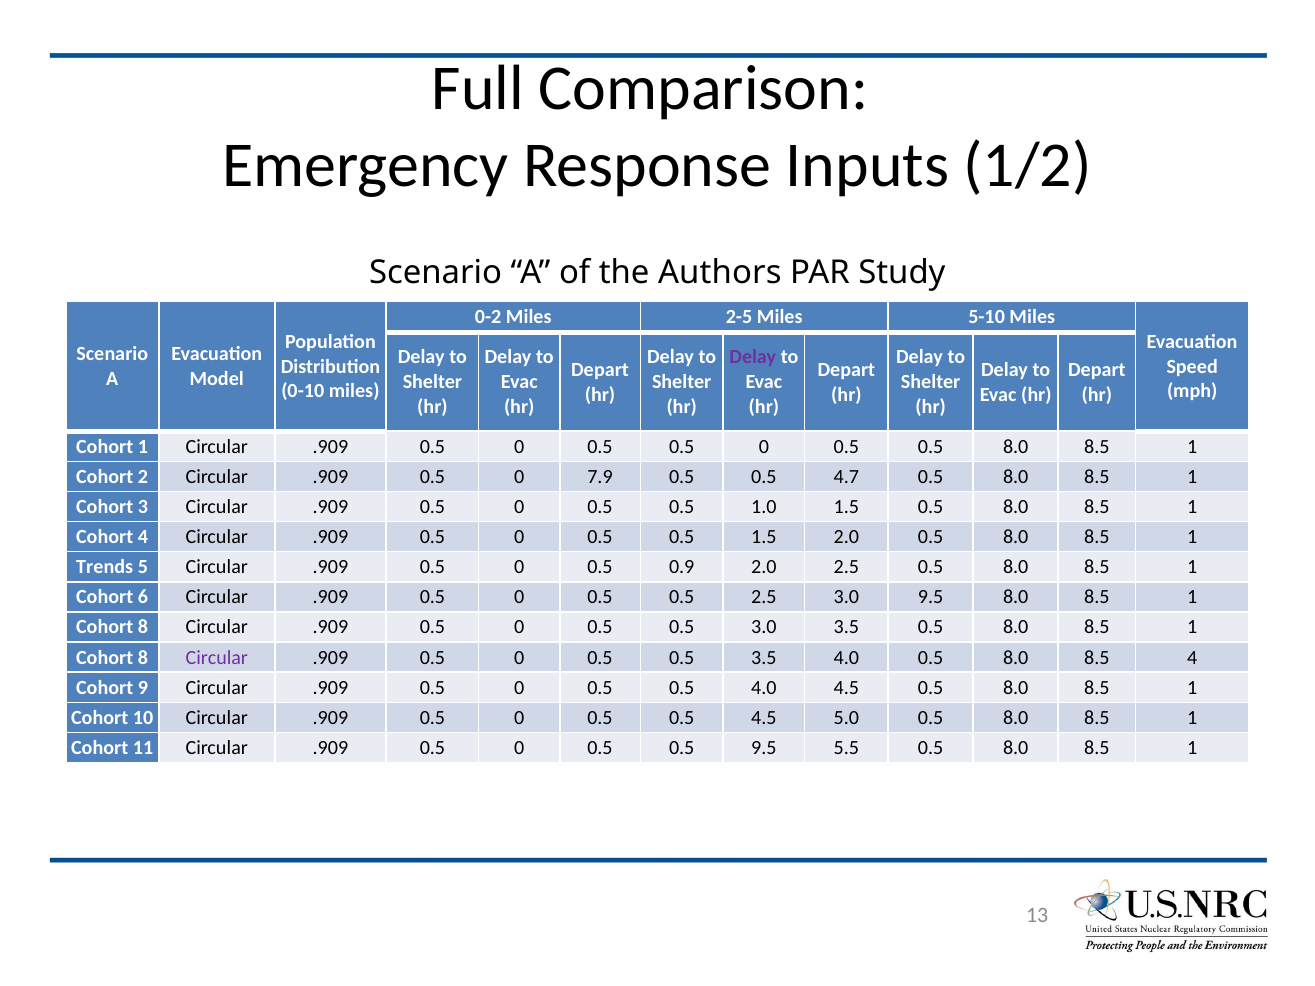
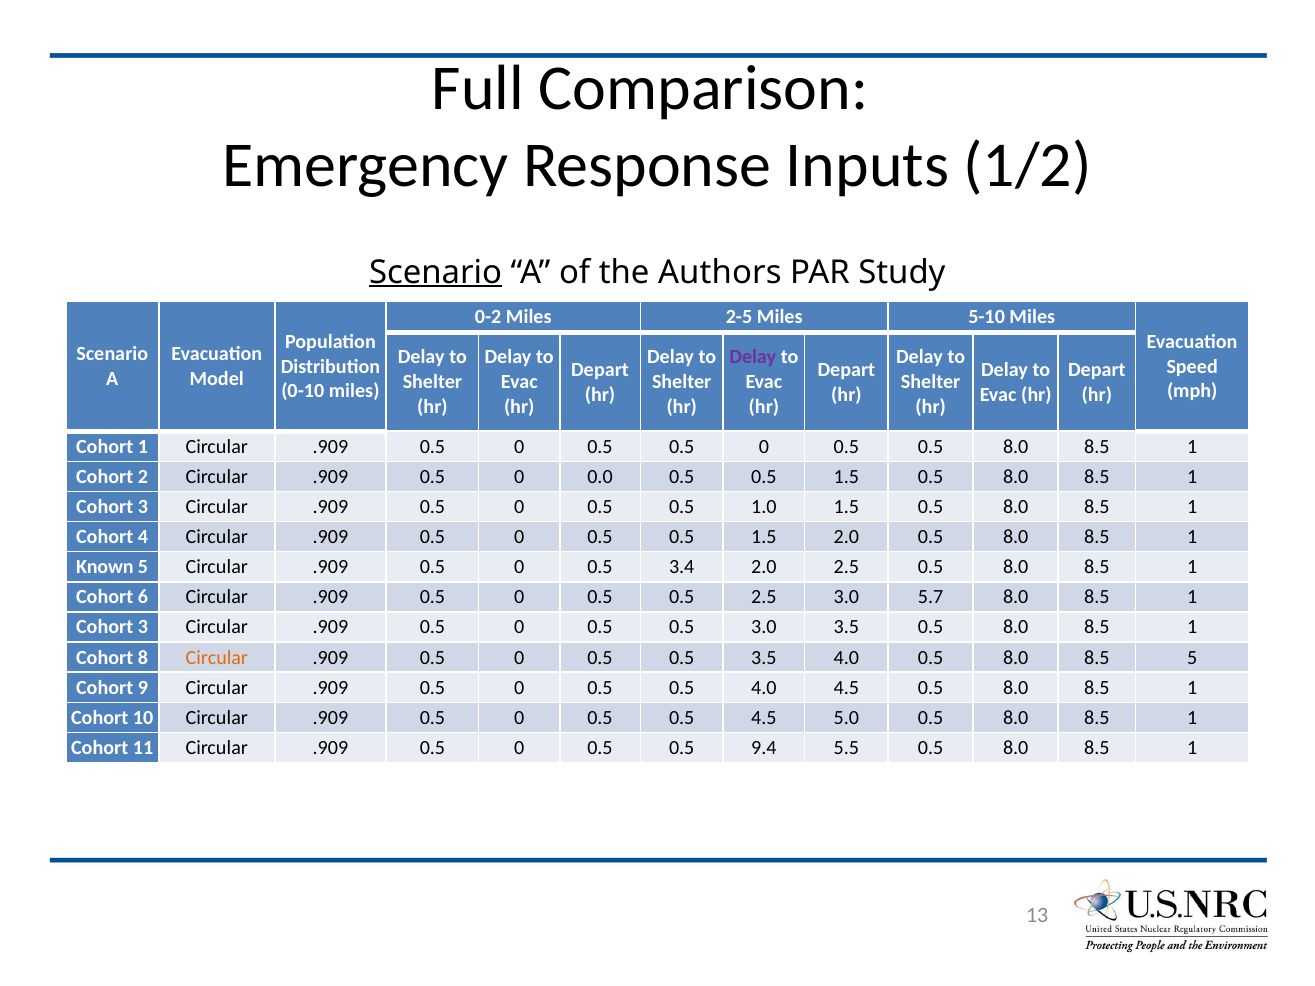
Scenario at (436, 272) underline: none -> present
7.9: 7.9 -> 0.0
4.7 at (846, 477): 4.7 -> 1.5
Trends: Trends -> Known
0.9: 0.9 -> 3.4
3.0 9.5: 9.5 -> 5.7
8 at (143, 627): 8 -> 3
Circular at (217, 658) colour: purple -> orange
8.5 4: 4 -> 5
0.5 9.5: 9.5 -> 9.4
